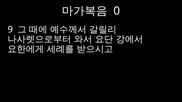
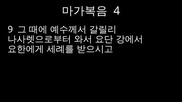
0: 0 -> 4
